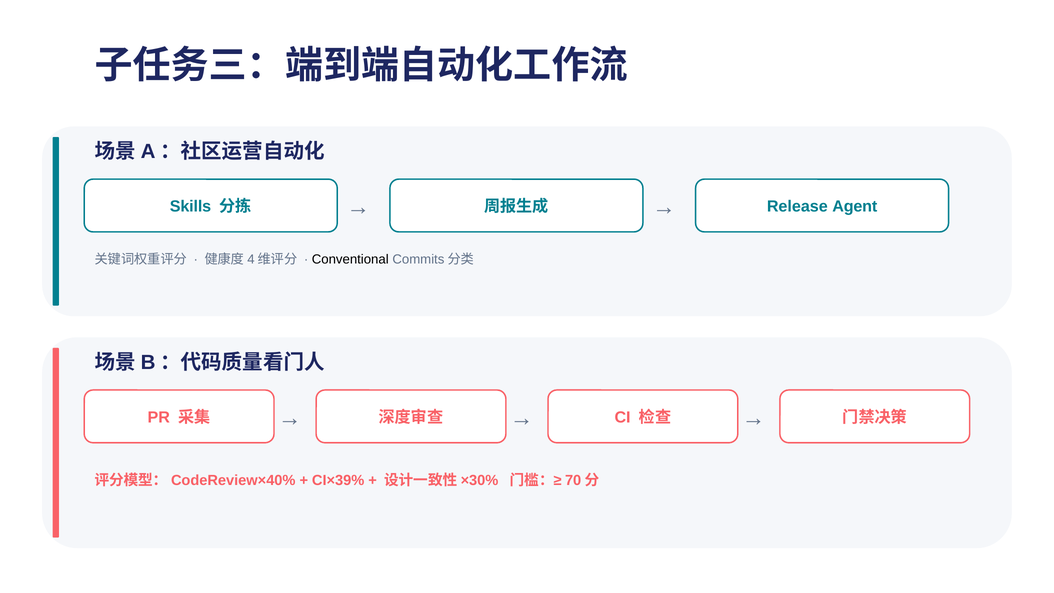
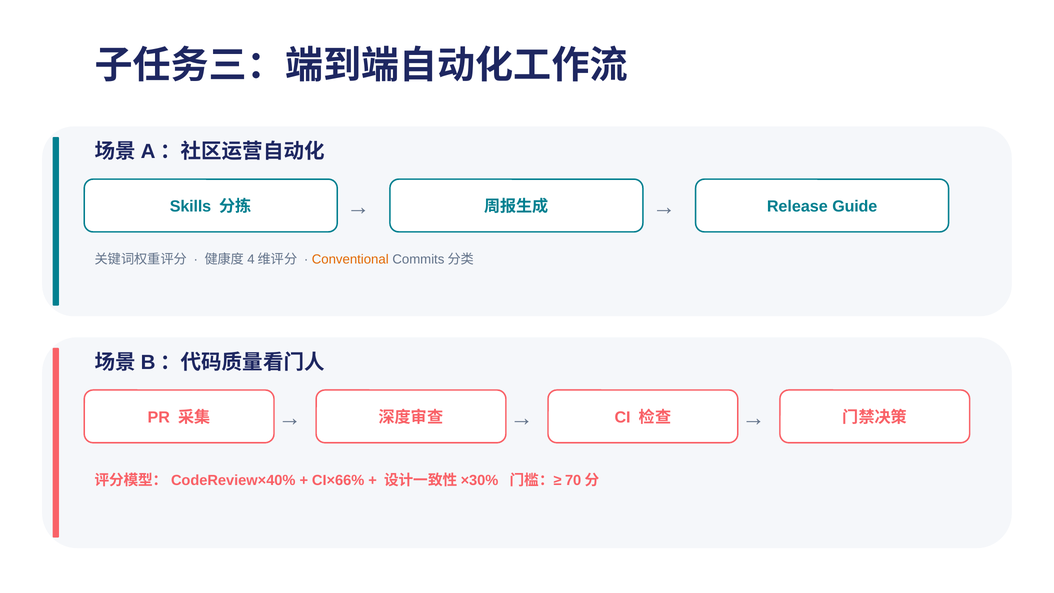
Agent: Agent -> Guide
Conventional colour: black -> orange
CI×39%: CI×39% -> CI×66%
